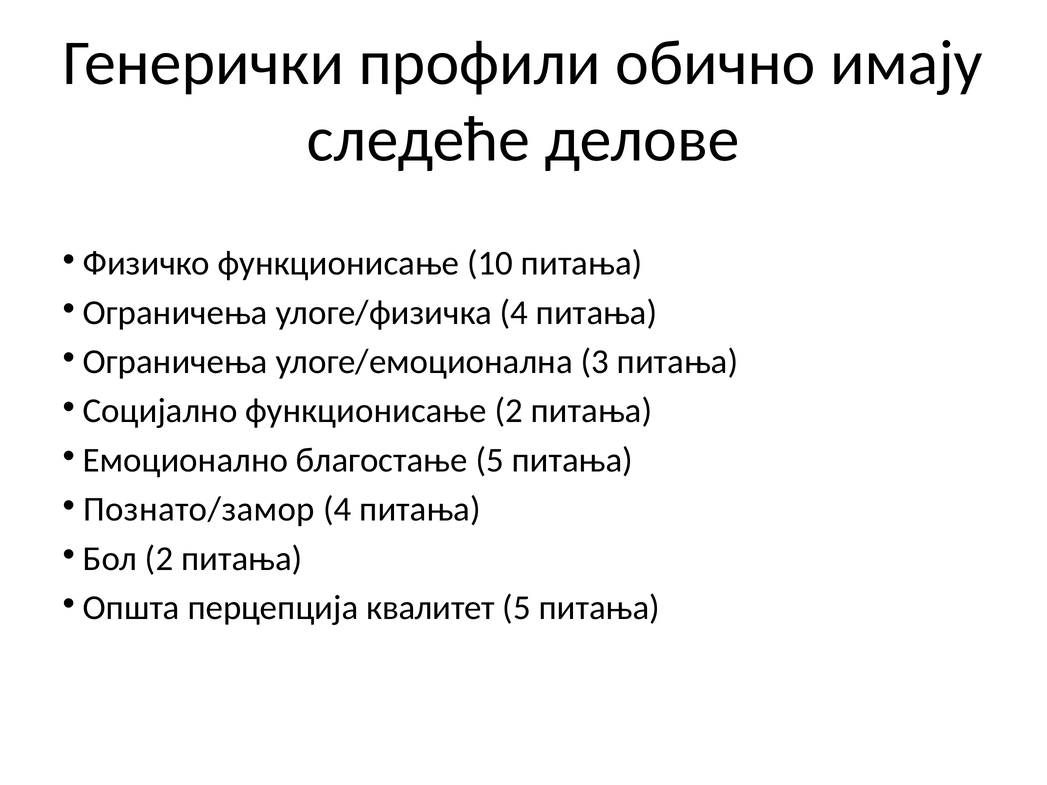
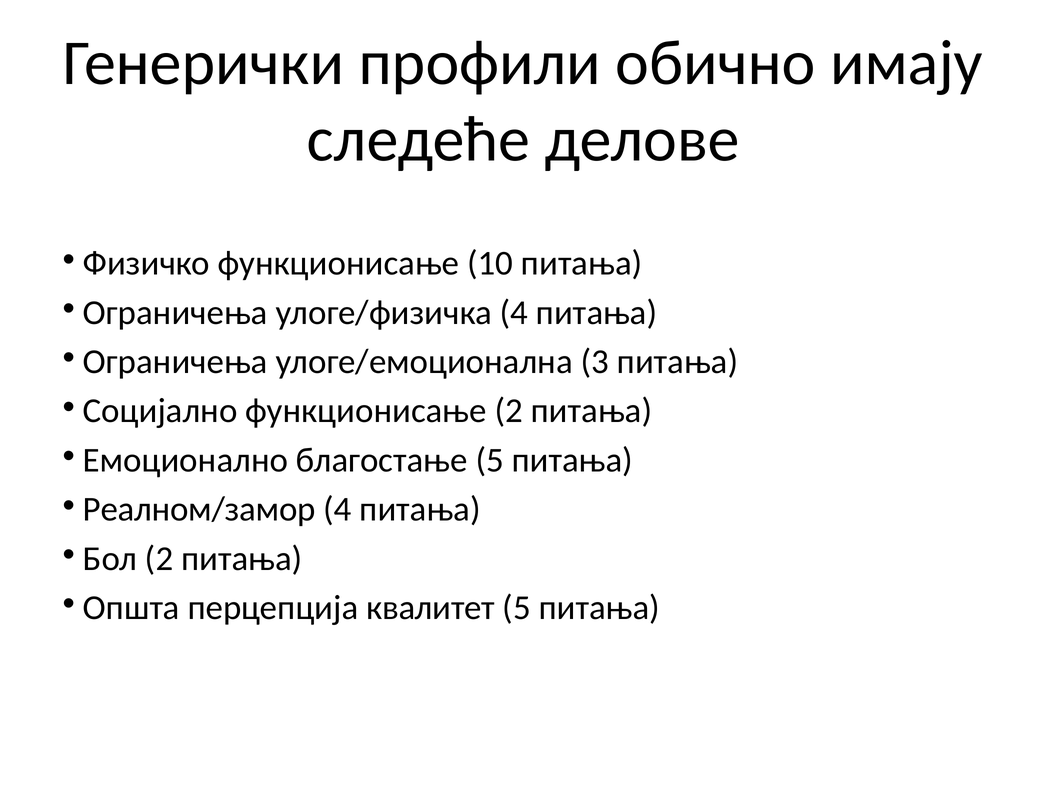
Познато/замор: Познато/замор -> Реалном/замор
